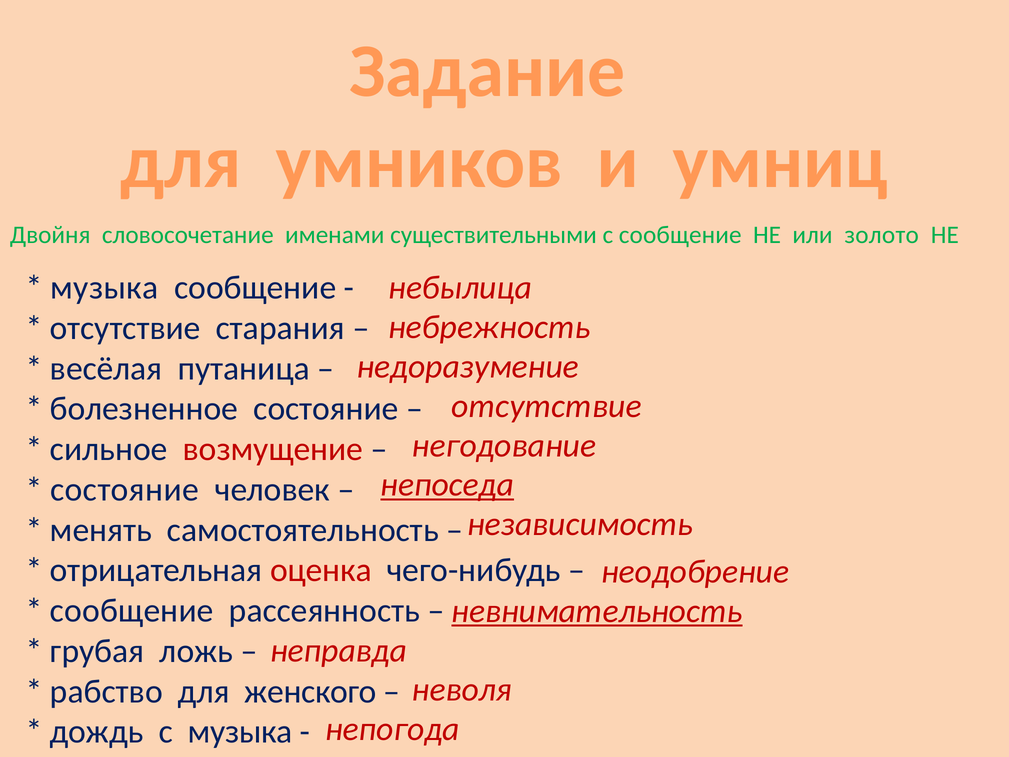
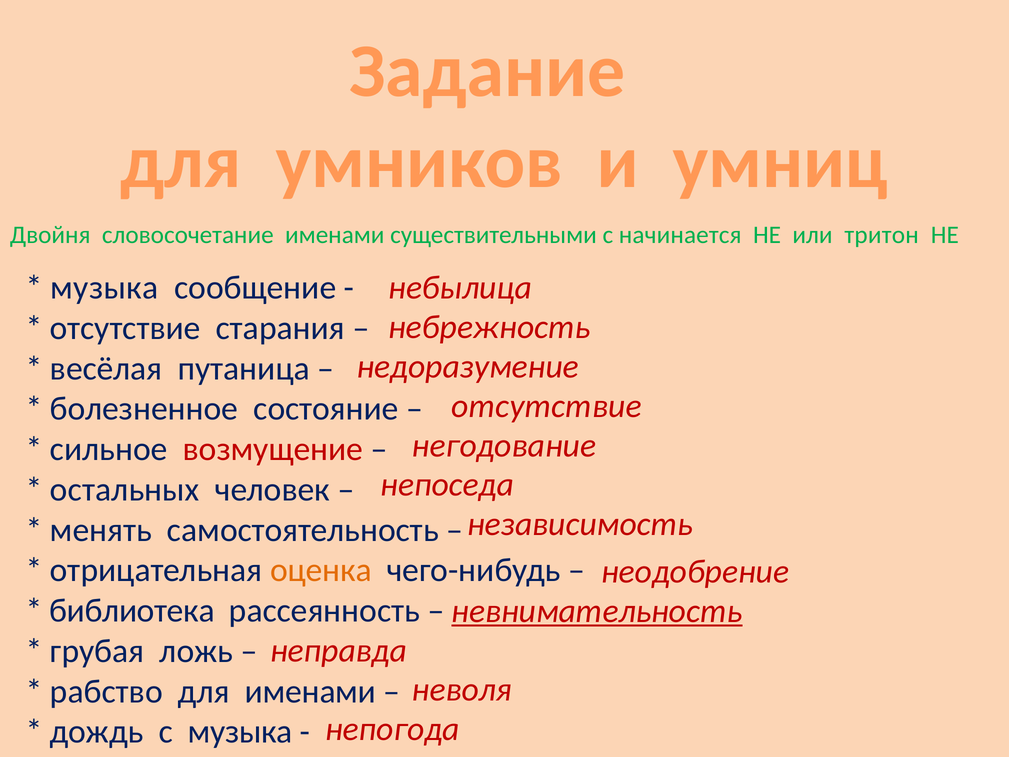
с сообщение: сообщение -> начинается
золото: золото -> тритон
непоседа underline: present -> none
состояние at (125, 489): состояние -> остальных
оценка colour: red -> orange
сообщение at (132, 610): сообщение -> библиотека
для женского: женского -> именами
